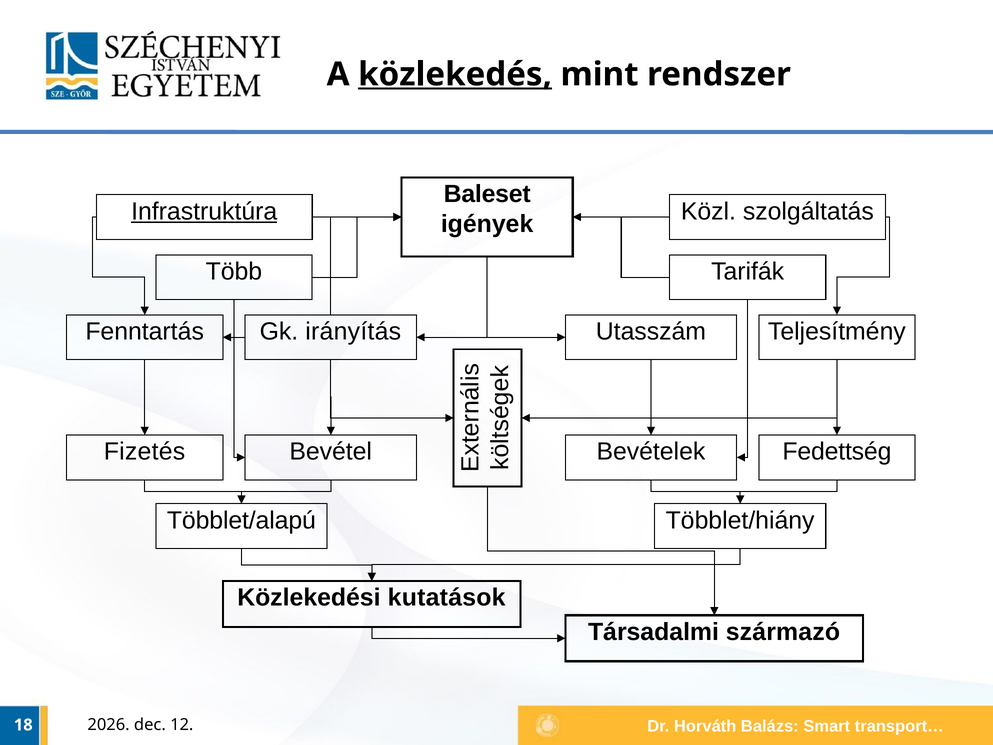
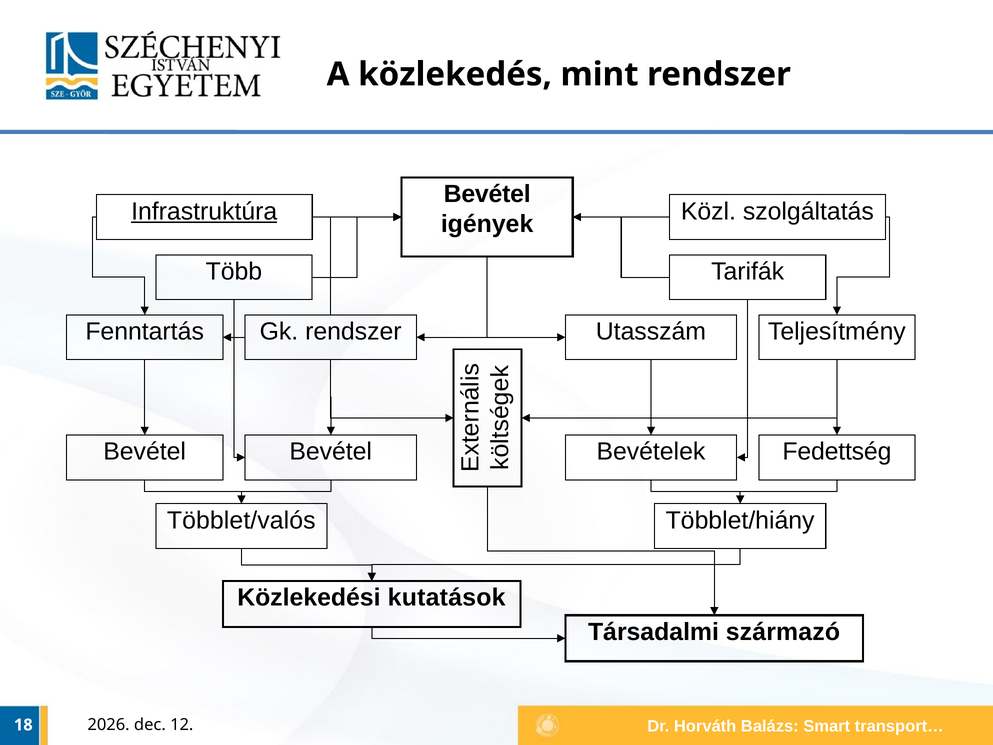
közlekedés underline: present -> none
Baleset at (487, 194): Baleset -> Bevétel
Gk irányítás: irányítás -> rendszer
Fizetés at (144, 451): Fizetés -> Bevétel
Többlet/alapú: Többlet/alapú -> Többlet/valós
